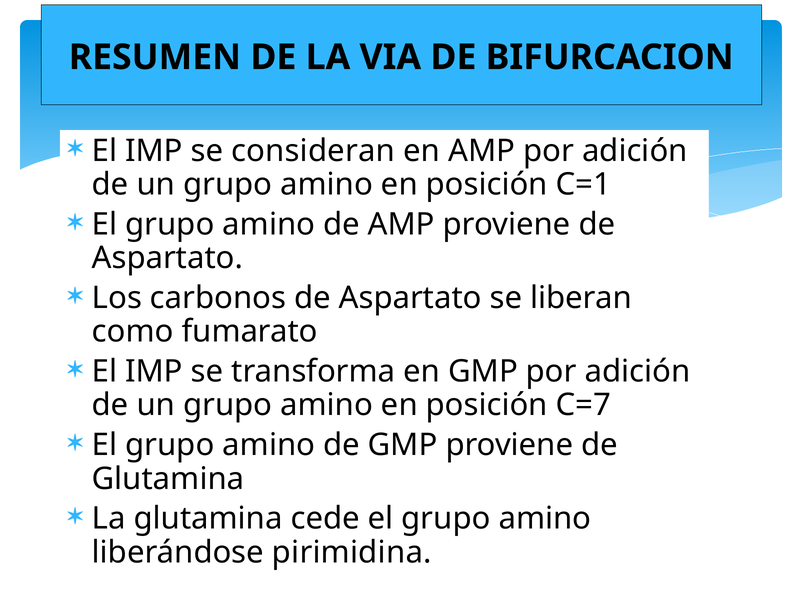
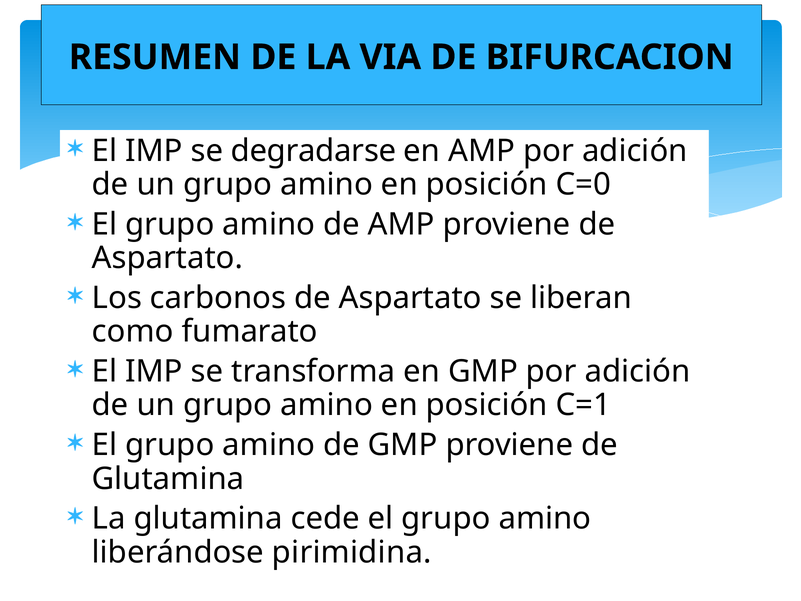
consideran: consideran -> degradarse
C=1: C=1 -> C=0
C=7: C=7 -> C=1
